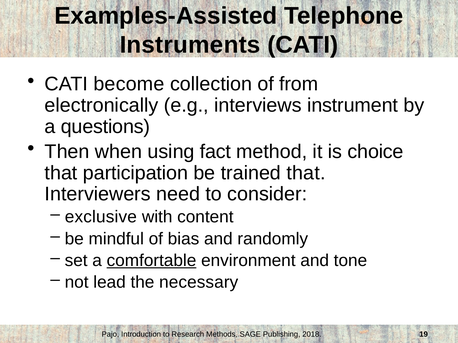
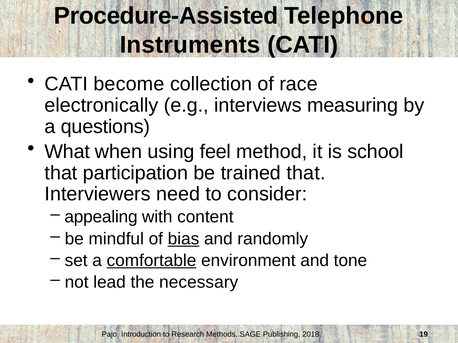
Examples-Assisted: Examples-Assisted -> Procedure-Assisted
from: from -> race
instrument: instrument -> measuring
Then: Then -> What
fact: fact -> feel
choice: choice -> school
exclusive: exclusive -> appealing
bias underline: none -> present
